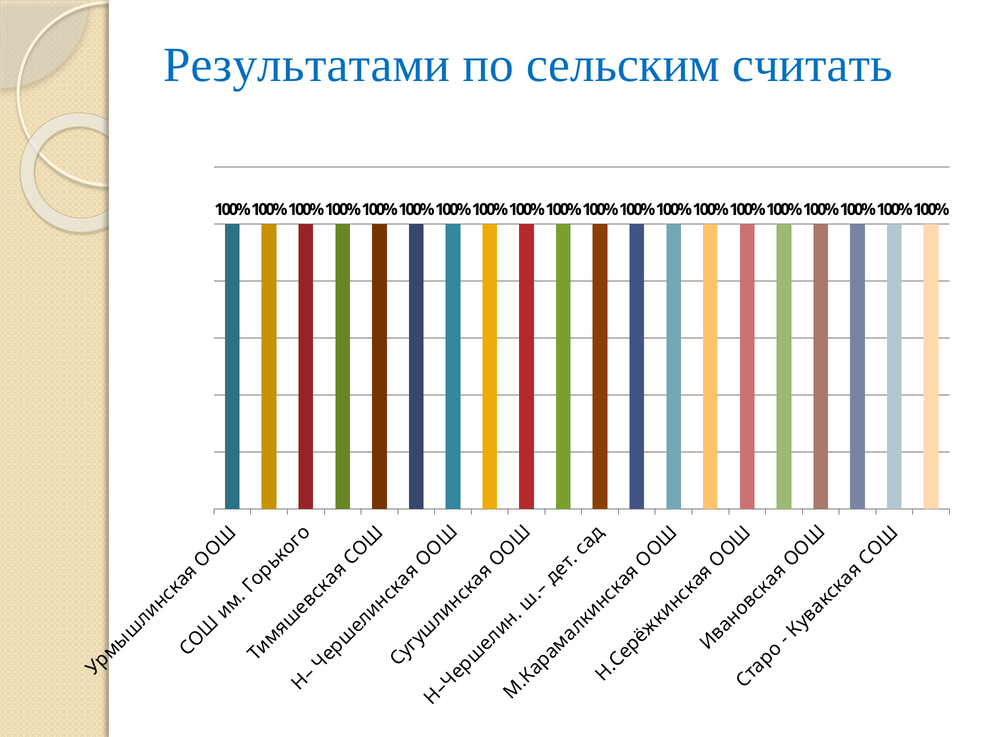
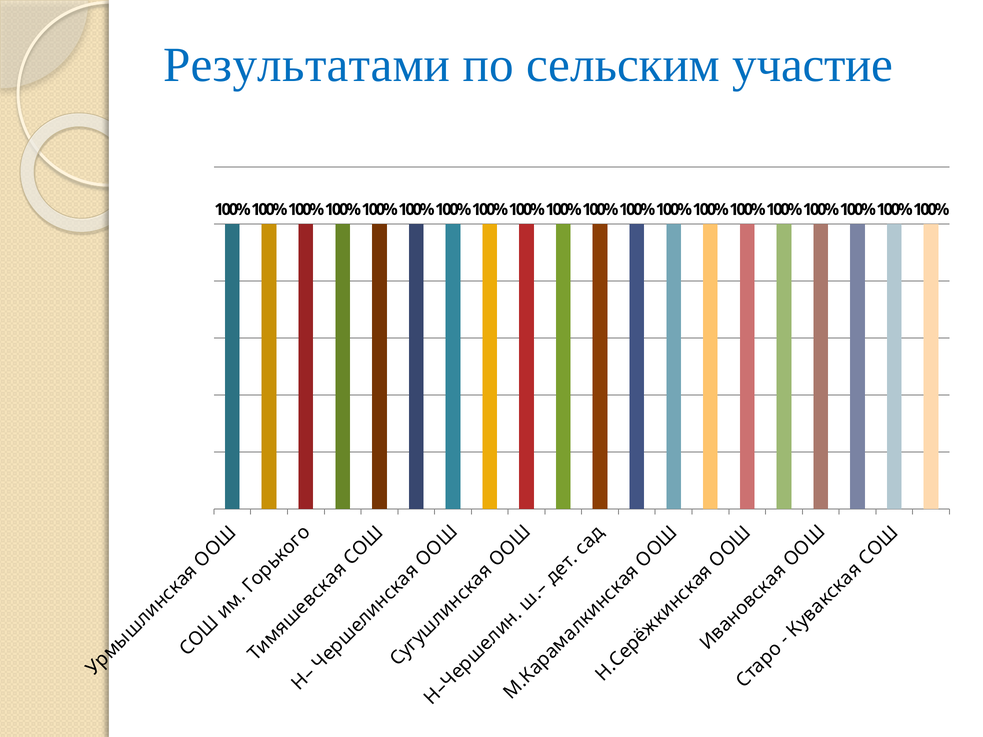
считать: считать -> участие
